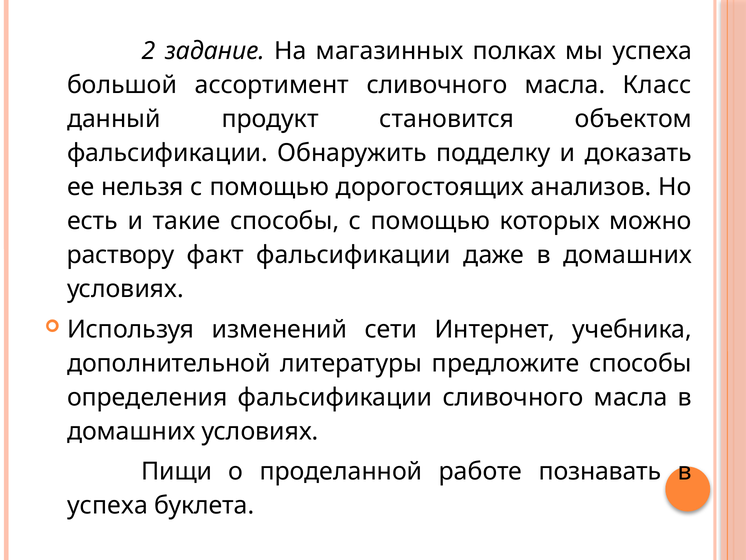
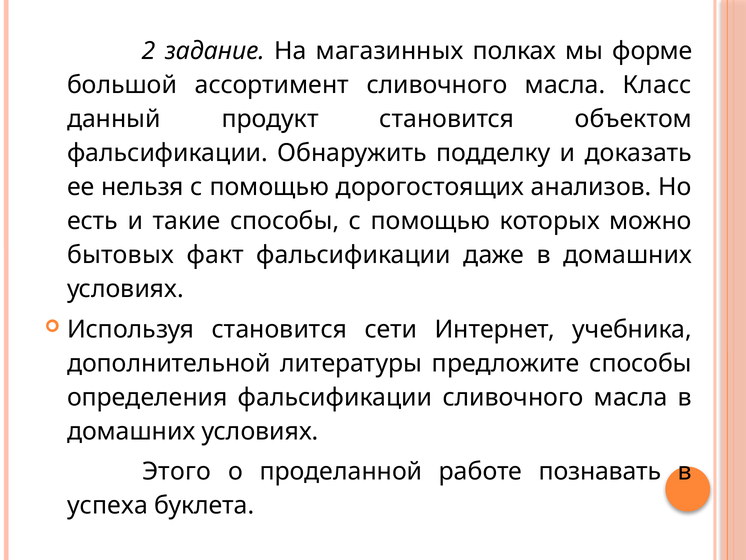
мы успеха: успеха -> форме
раствору: раствору -> бытовых
Используя изменений: изменений -> становится
Пищи: Пищи -> Этого
